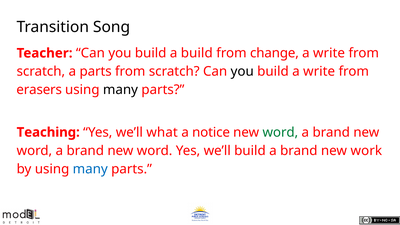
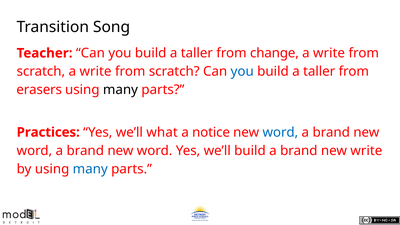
build at (197, 53): build -> taller
scratch a parts: parts -> write
you at (242, 72) colour: black -> blue
write at (319, 72): write -> taller
Teaching: Teaching -> Practices
word at (280, 132) colour: green -> blue
new work: work -> write
